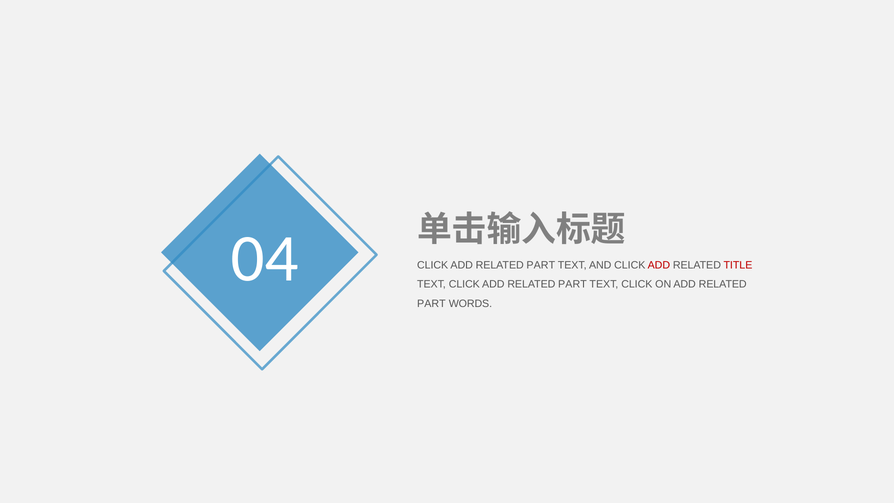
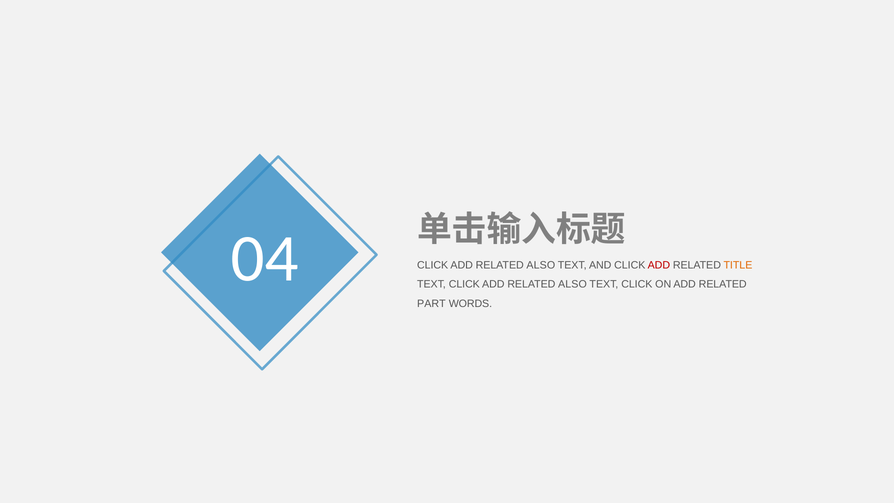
PART at (541, 265): PART -> ALSO
TITLE colour: red -> orange
PART at (572, 284): PART -> ALSO
